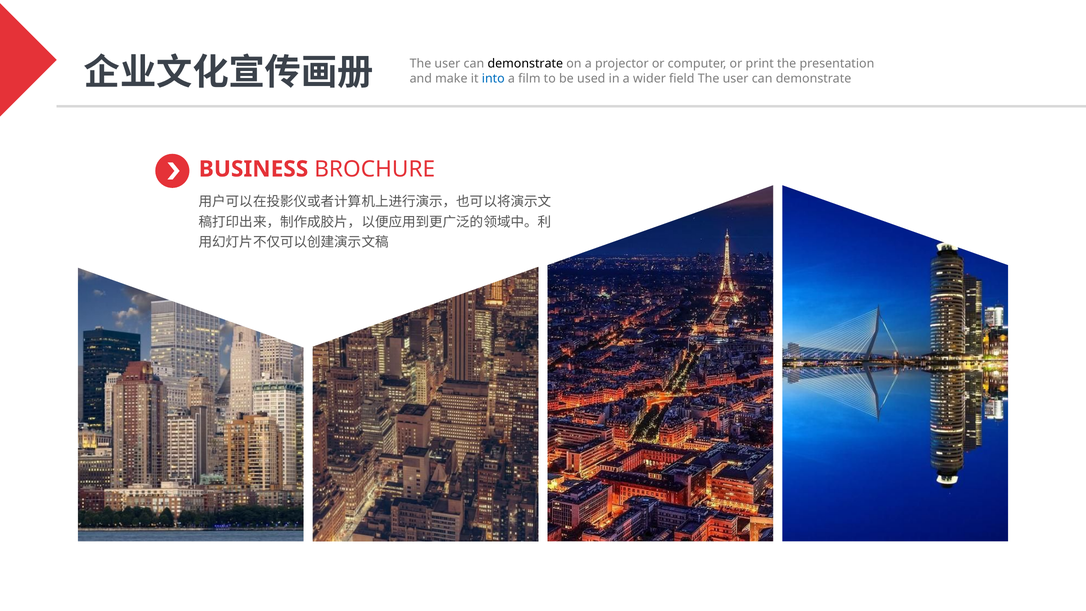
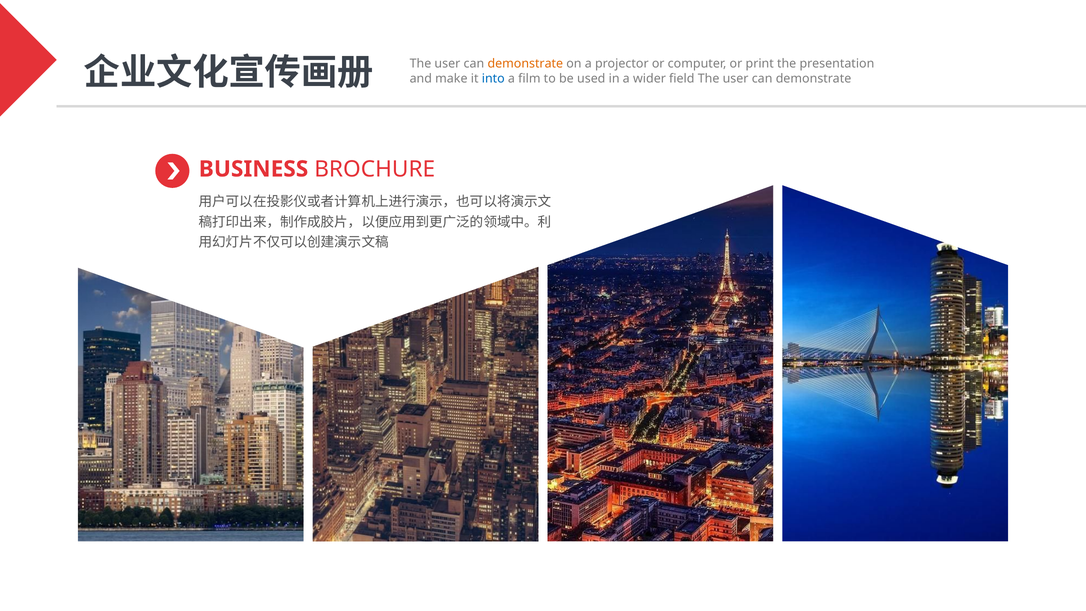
demonstrate at (525, 64) colour: black -> orange
